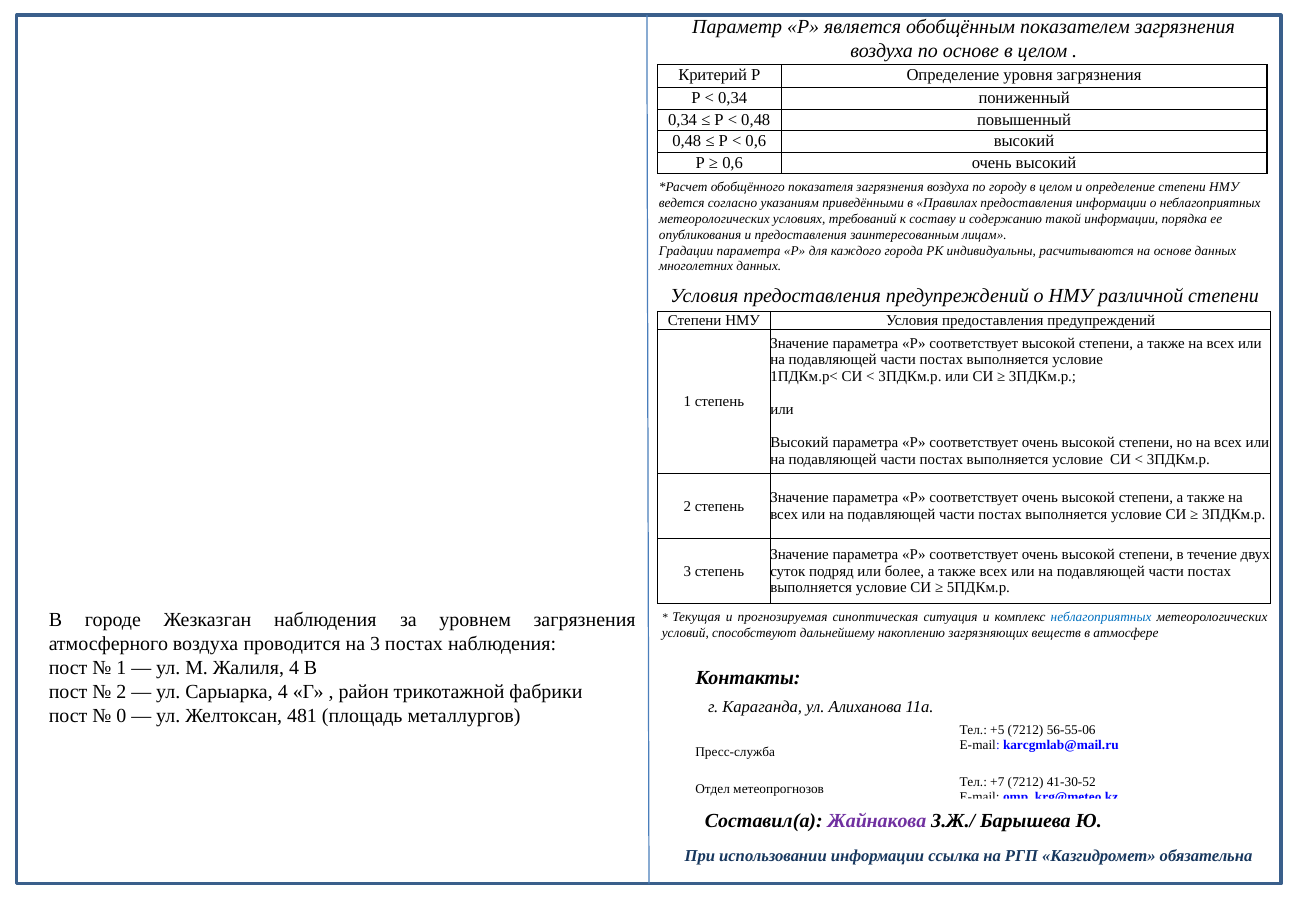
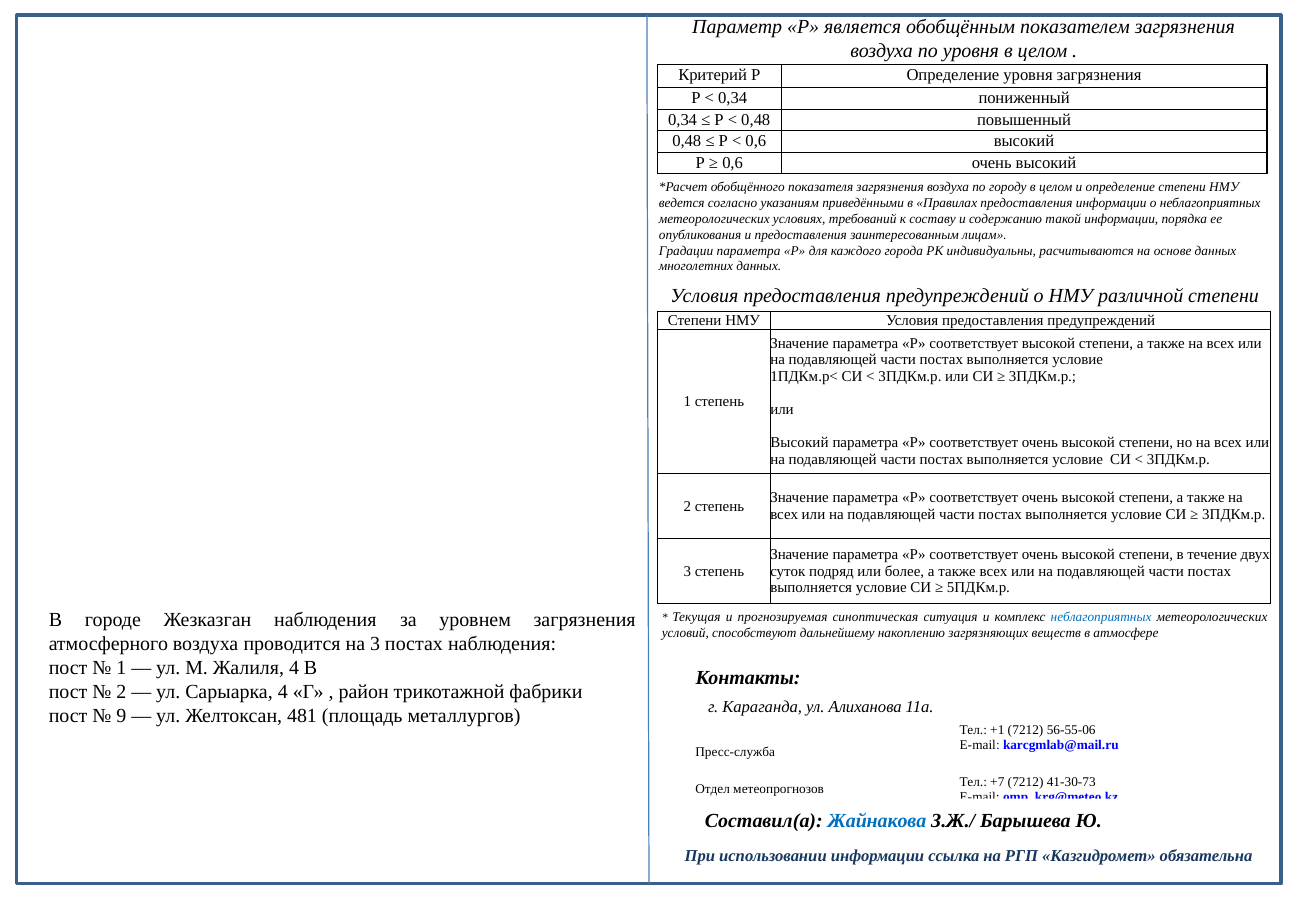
по основе: основе -> уровня
0: 0 -> 9
+5: +5 -> +1
41-30-52: 41-30-52 -> 41-30-73
Жайнакова colour: purple -> blue
